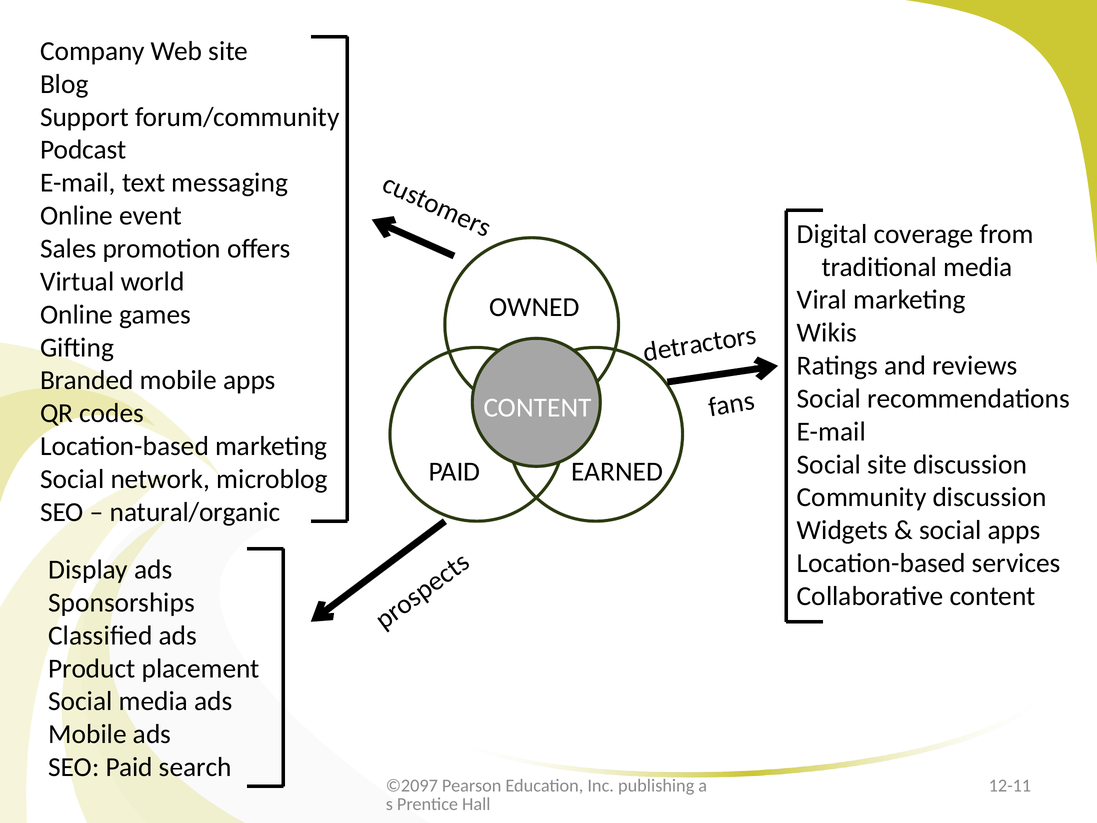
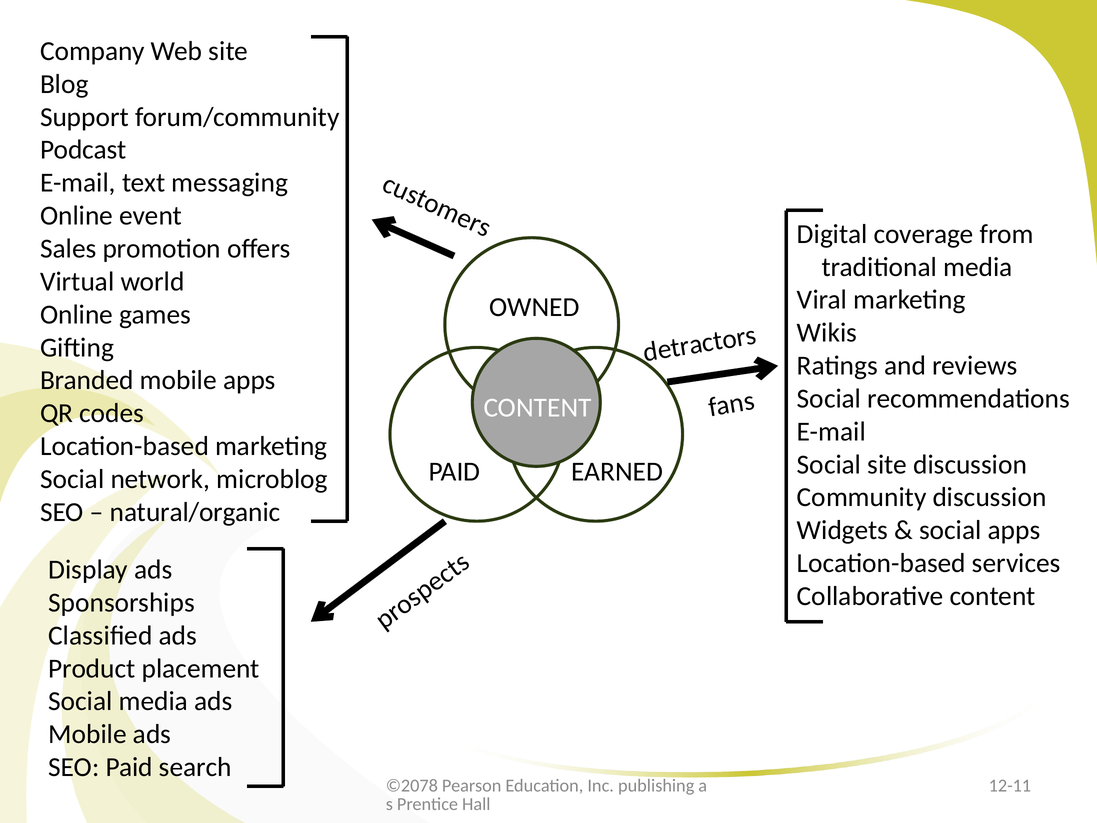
©2097: ©2097 -> ©2078
